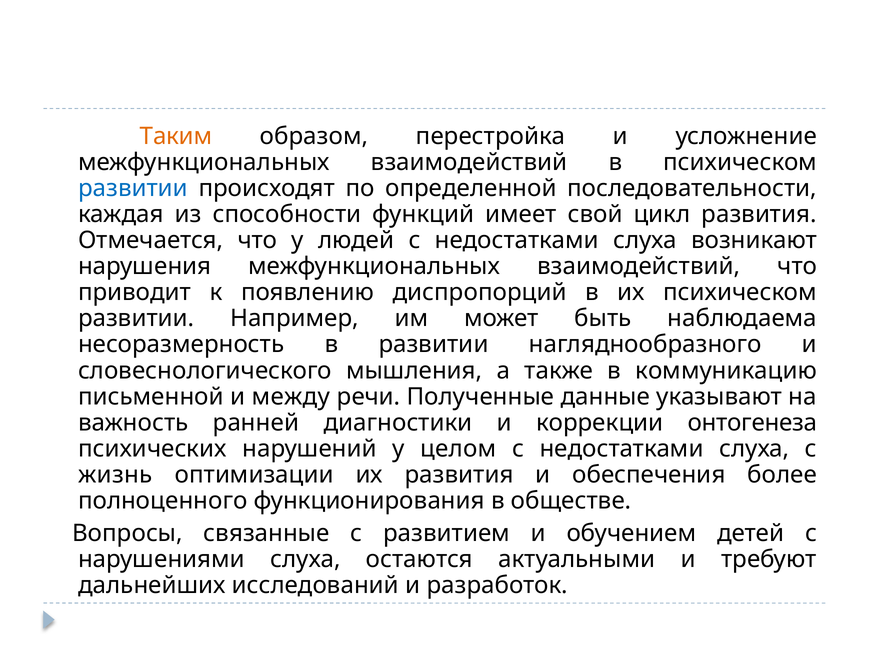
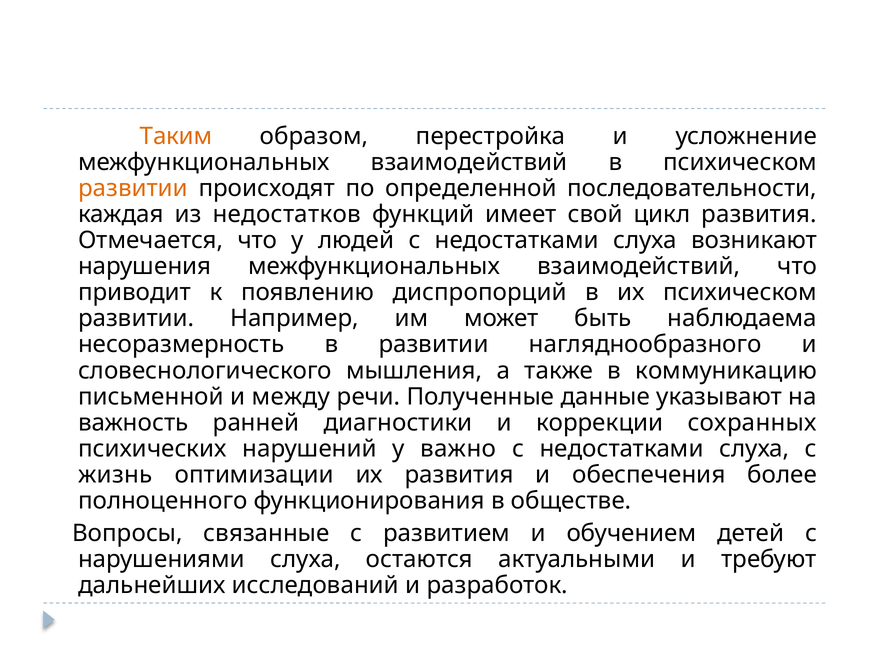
развитии at (133, 188) colour: blue -> orange
способности: способности -> недостатков
онтогенеза: онтогенеза -> сохранных
целом: целом -> важно
